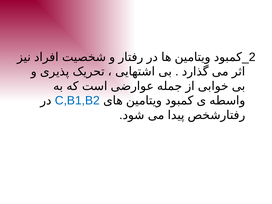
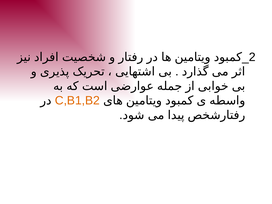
C,B1,B2 colour: blue -> orange
